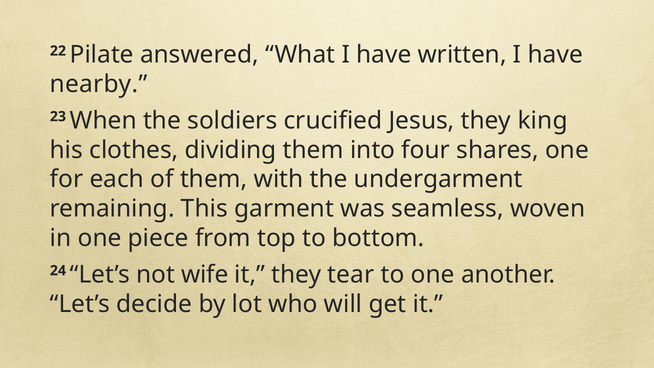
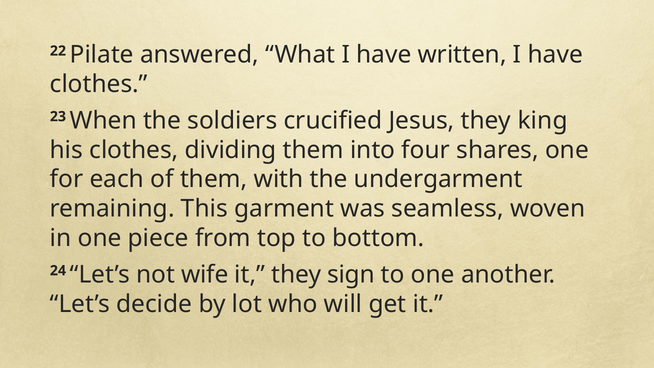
nearby at (99, 84): nearby -> clothes
tear: tear -> sign
